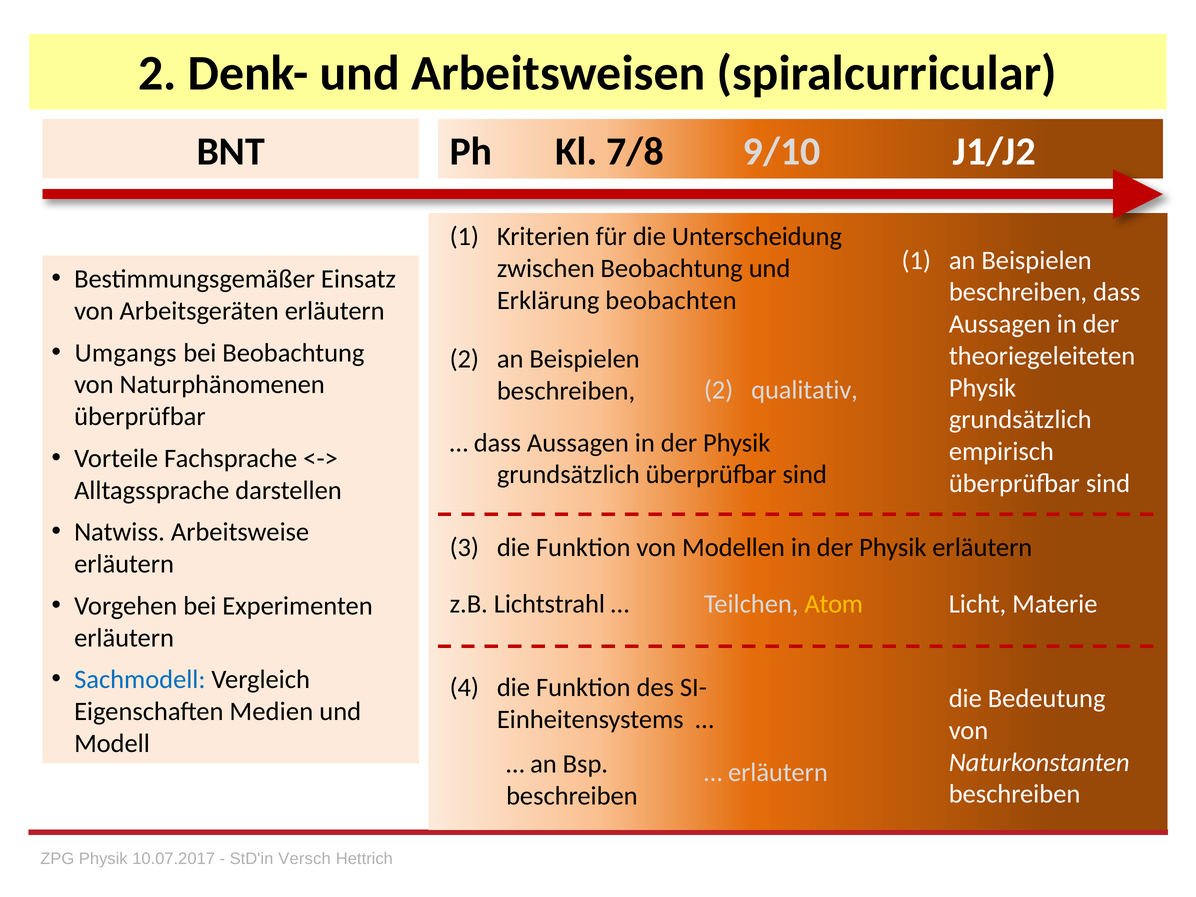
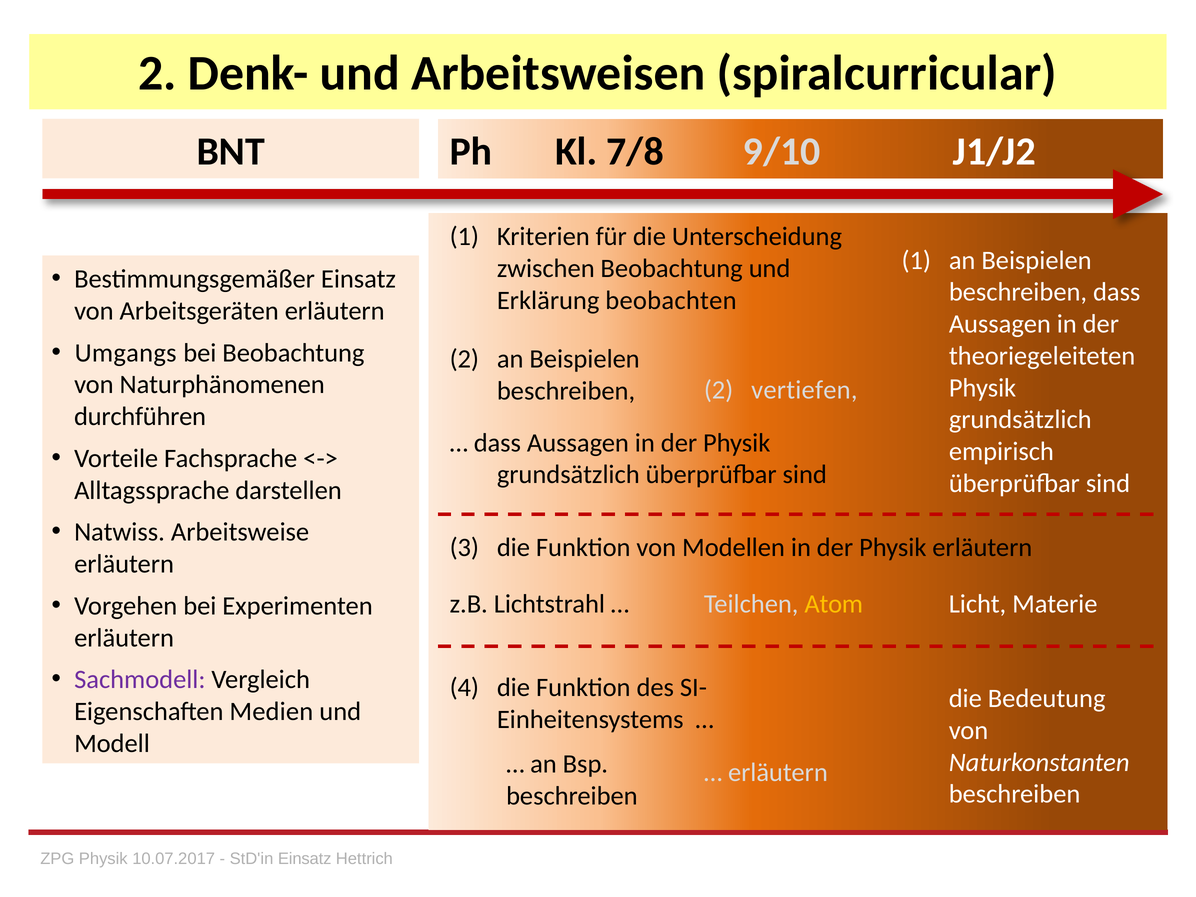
qualitativ: qualitativ -> vertiefen
überprüfbar at (140, 417): überprüfbar -> durchführen
Sachmodell colour: blue -> purple
StD'in Versch: Versch -> Einsatz
